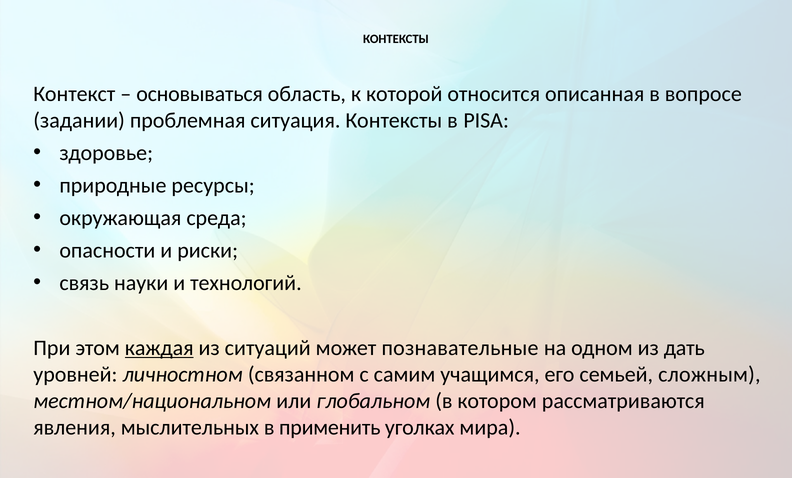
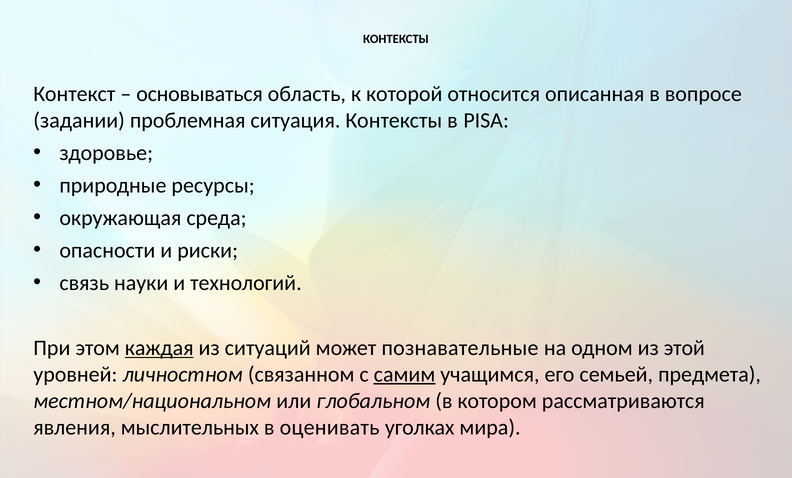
дать: дать -> этой
самим underline: none -> present
сложным: сложным -> предмета
применить: применить -> оценивать
